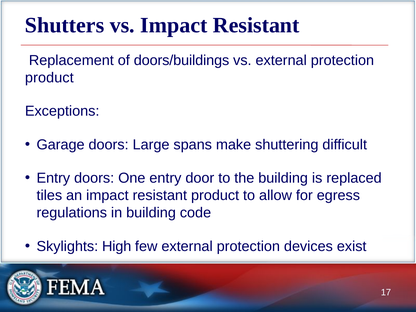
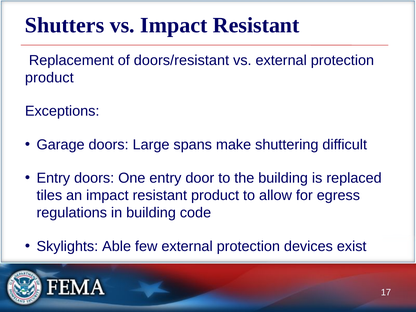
doors/buildings: doors/buildings -> doors/resistant
High: High -> Able
